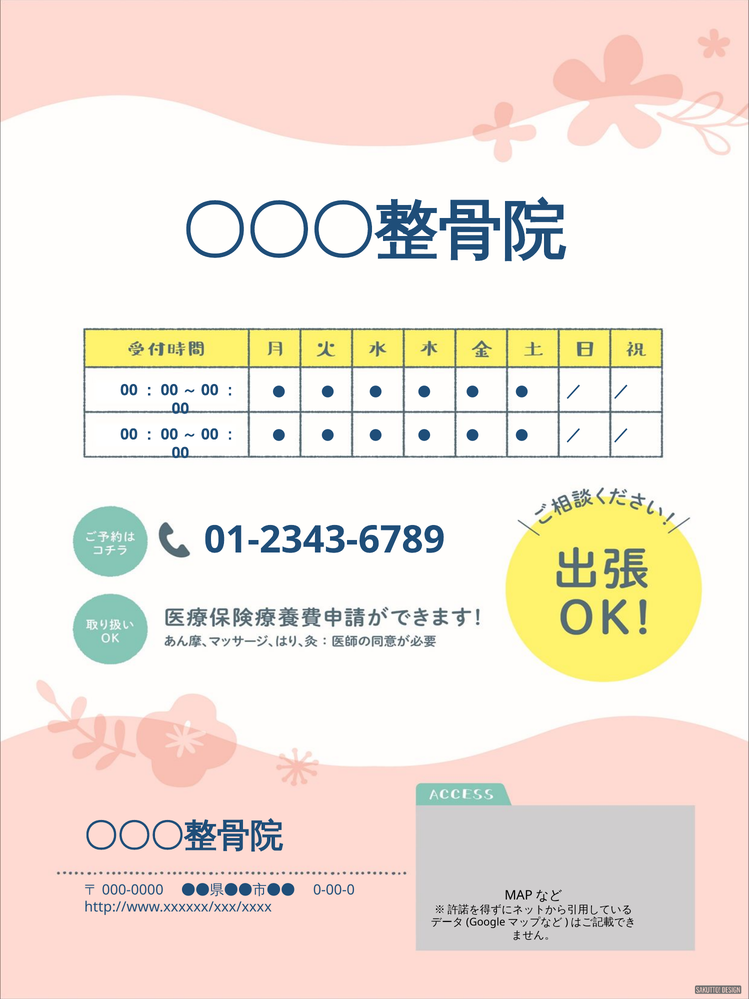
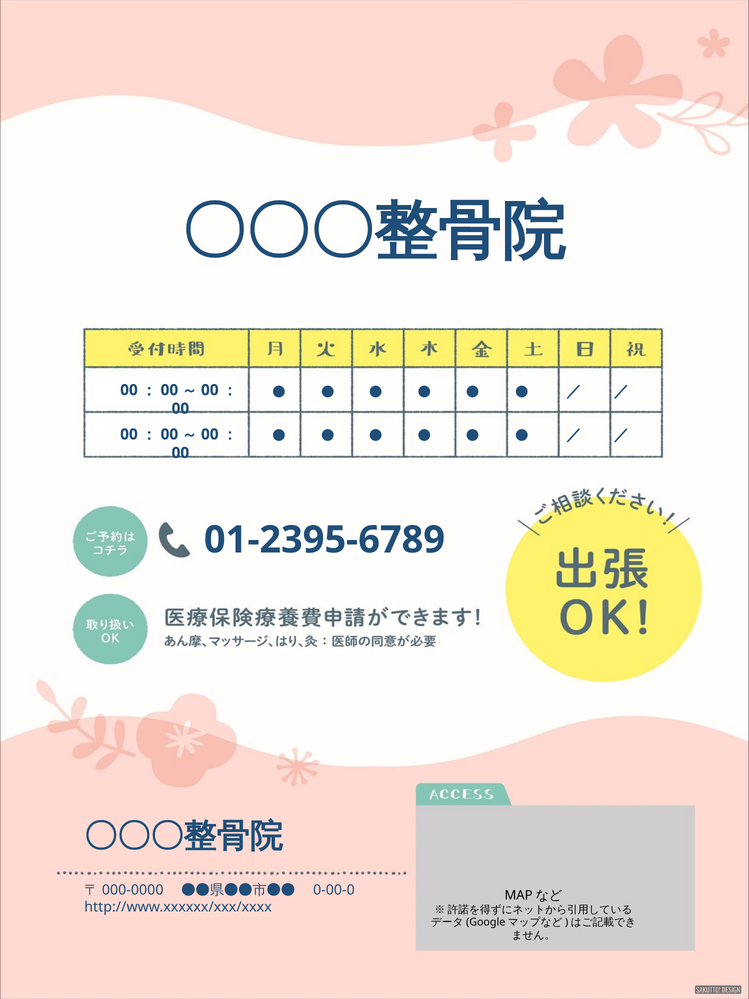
01-2343-6789: 01-2343-6789 -> 01-2395-6789
